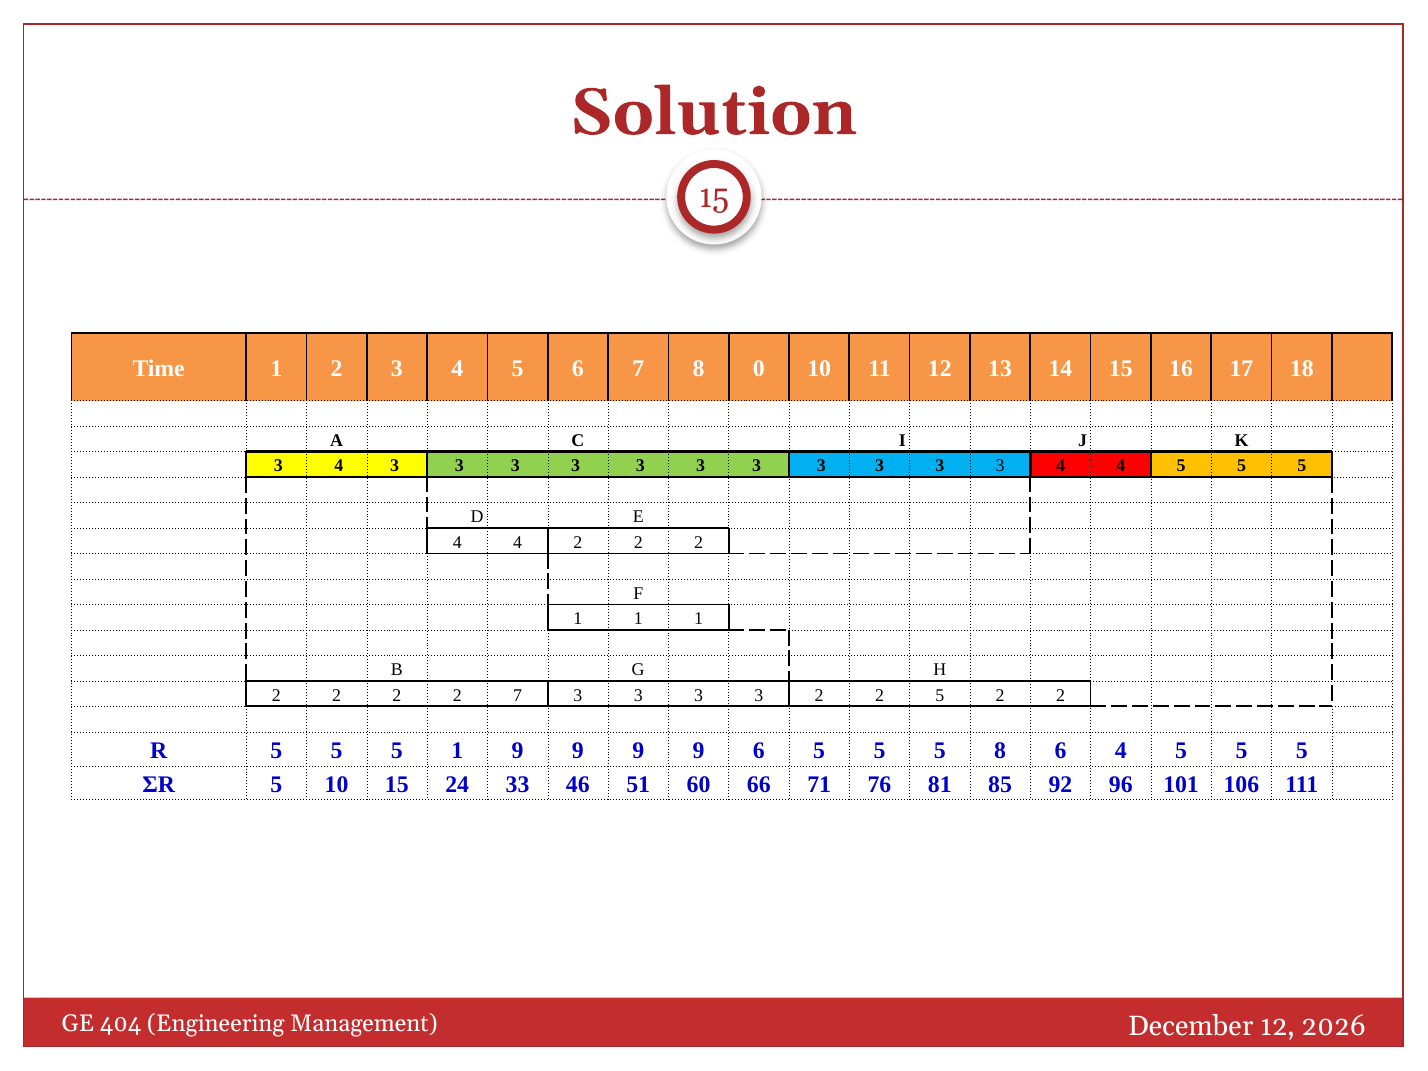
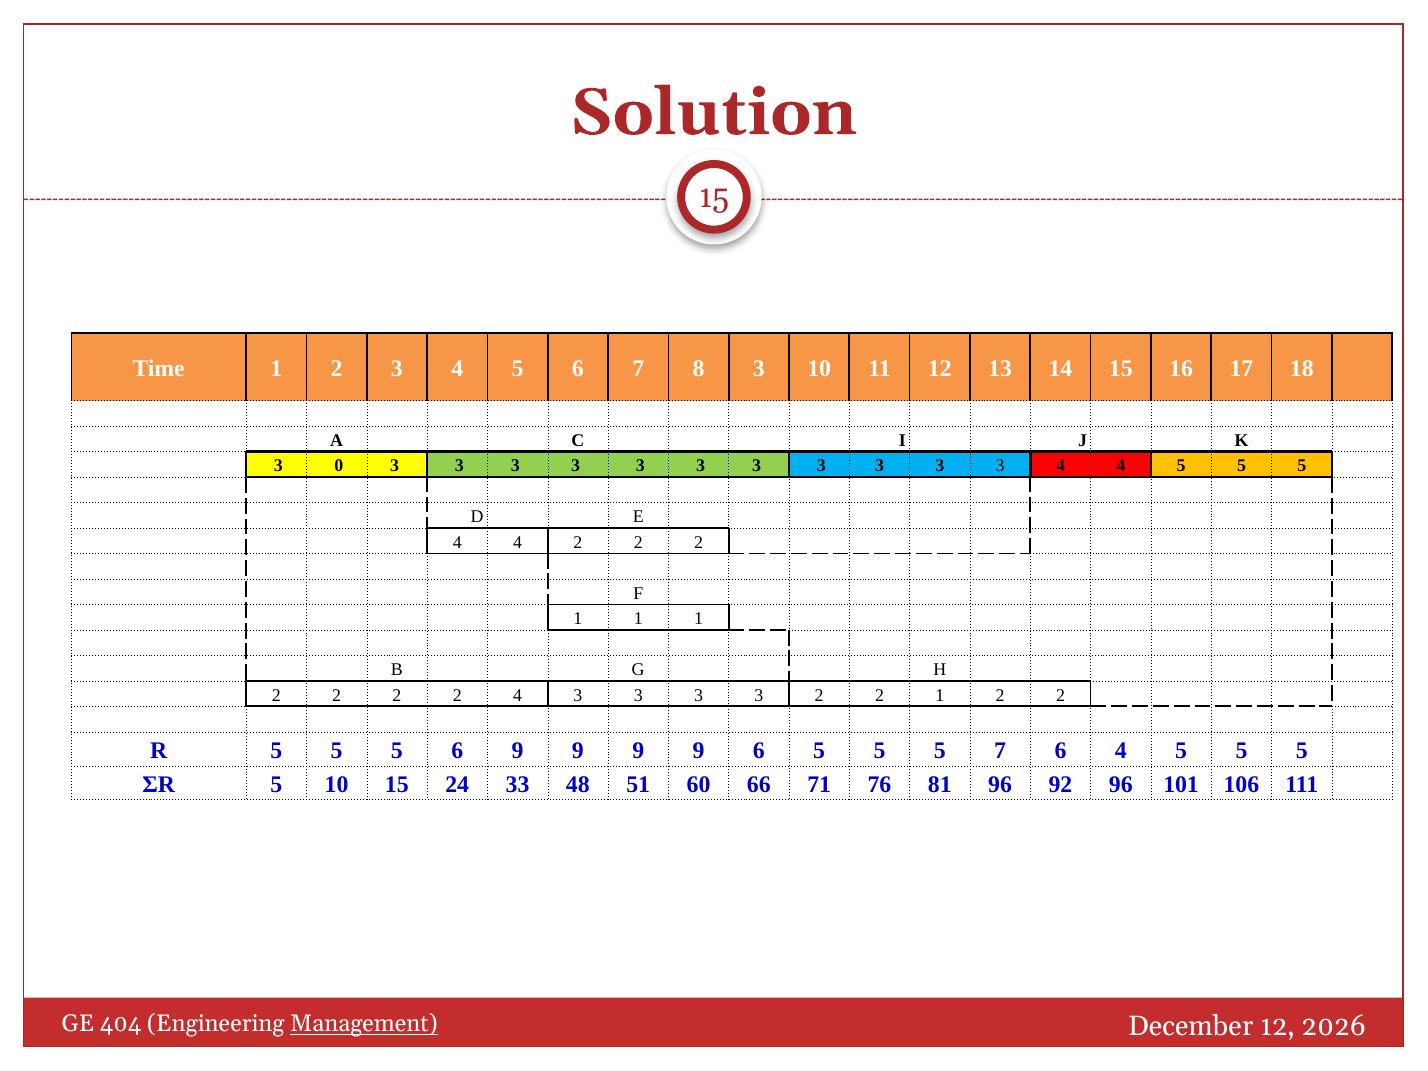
8 0: 0 -> 3
4 at (339, 466): 4 -> 0
2 7: 7 -> 4
2 5: 5 -> 1
5 5 1: 1 -> 6
5 8: 8 -> 7
46: 46 -> 48
81 85: 85 -> 96
Management underline: none -> present
